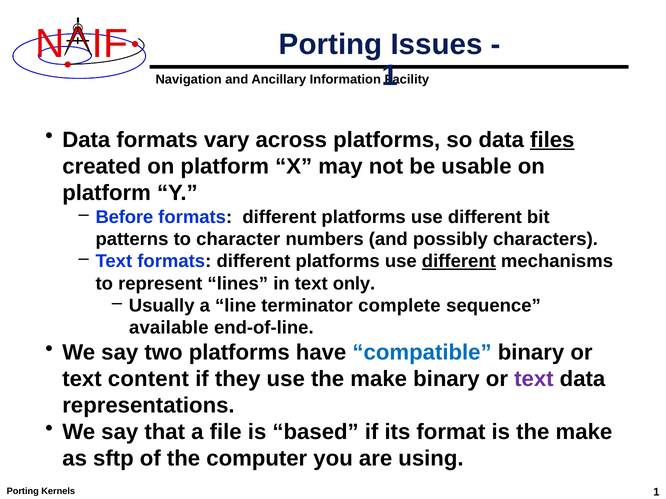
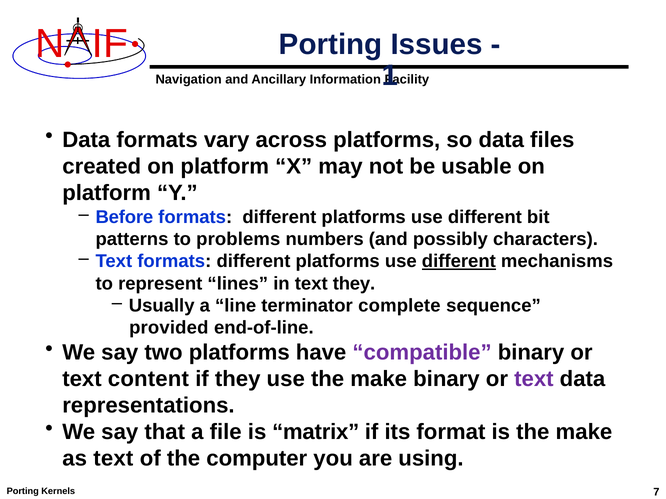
files underline: present -> none
character: character -> problems
text only: only -> they
available: available -> provided
compatible colour: blue -> purple
based: based -> matrix
as sftp: sftp -> text
Kernels 1: 1 -> 7
